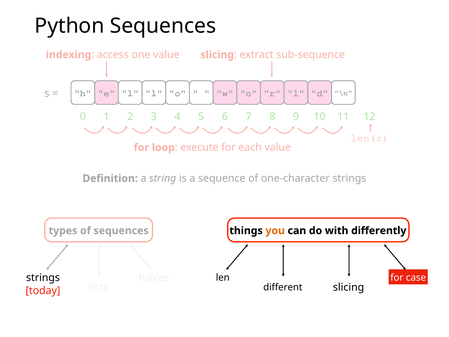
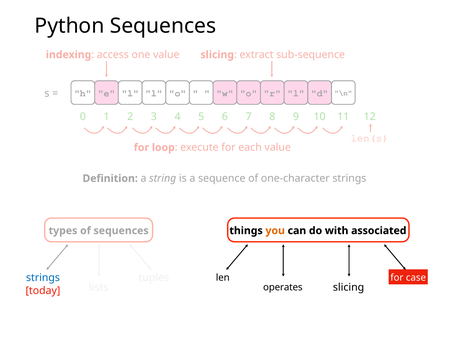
differently: differently -> associated
strings at (43, 277) colour: black -> blue
different: different -> operates
